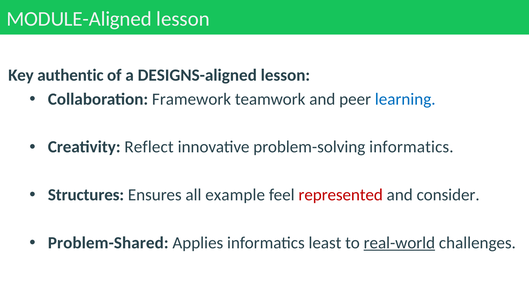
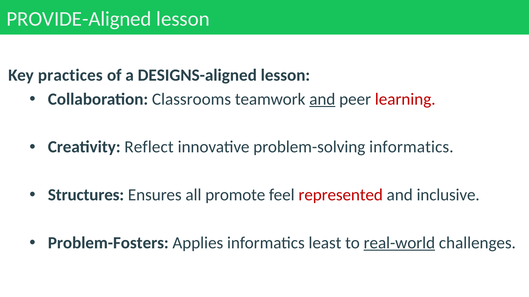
MODULE-Aligned: MODULE-Aligned -> PROVIDE-Aligned
authentic: authentic -> practices
Framework: Framework -> Classrooms
and at (322, 99) underline: none -> present
learning colour: blue -> red
example: example -> promote
consider: consider -> inclusive
Problem-Shared: Problem-Shared -> Problem-Fosters
